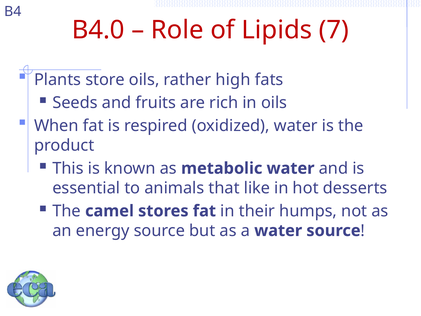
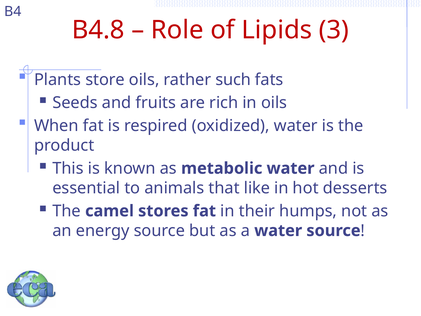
B4.0: B4.0 -> B4.8
7: 7 -> 3
high: high -> such
